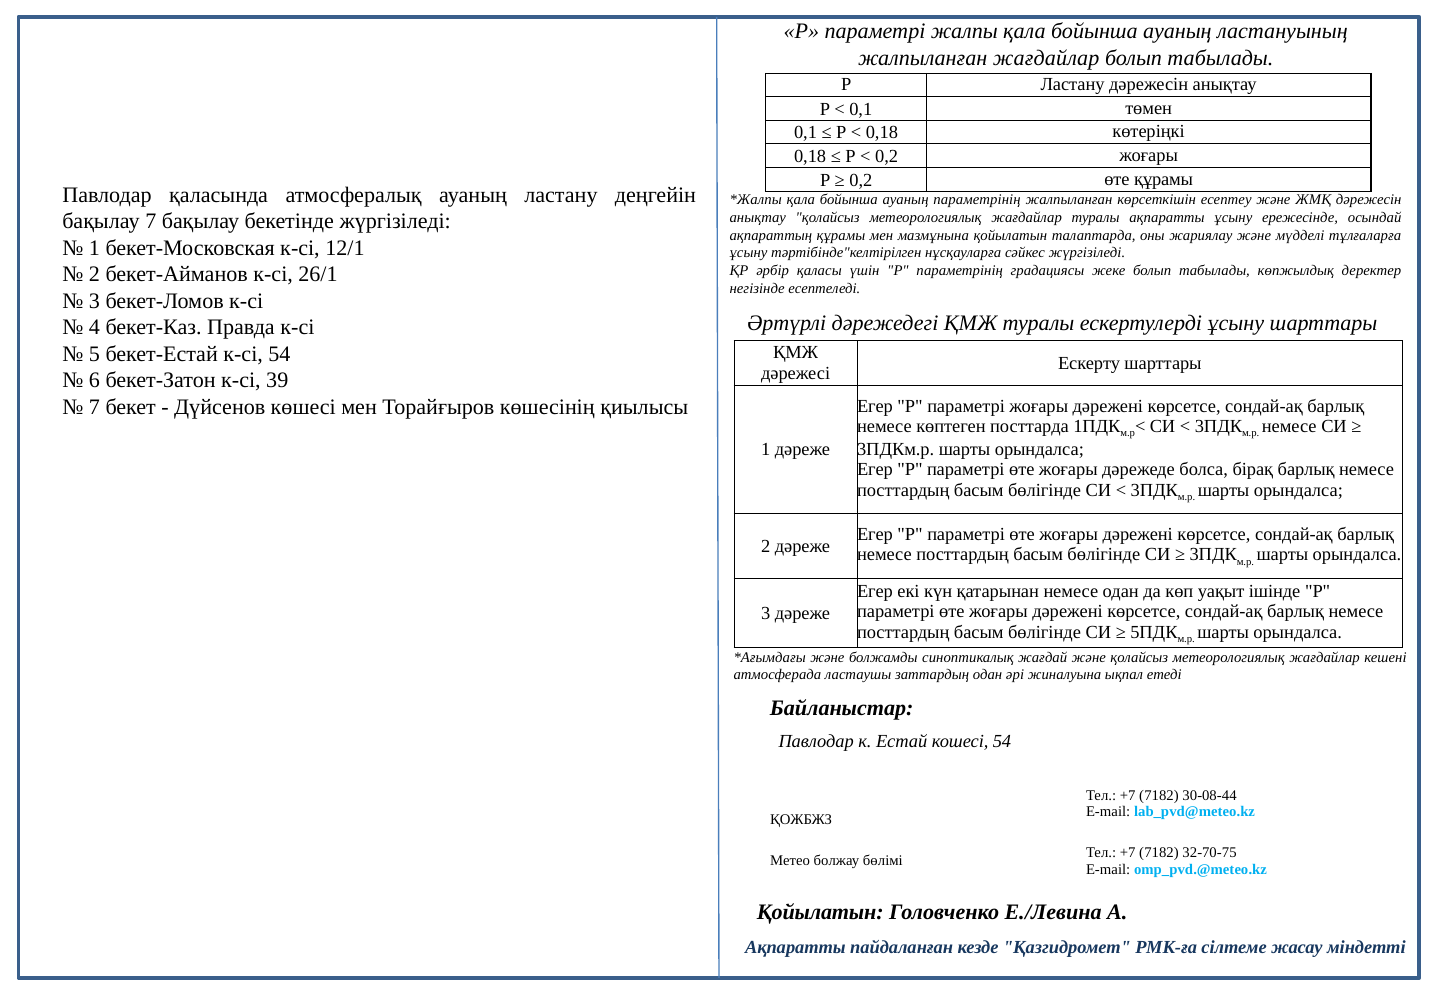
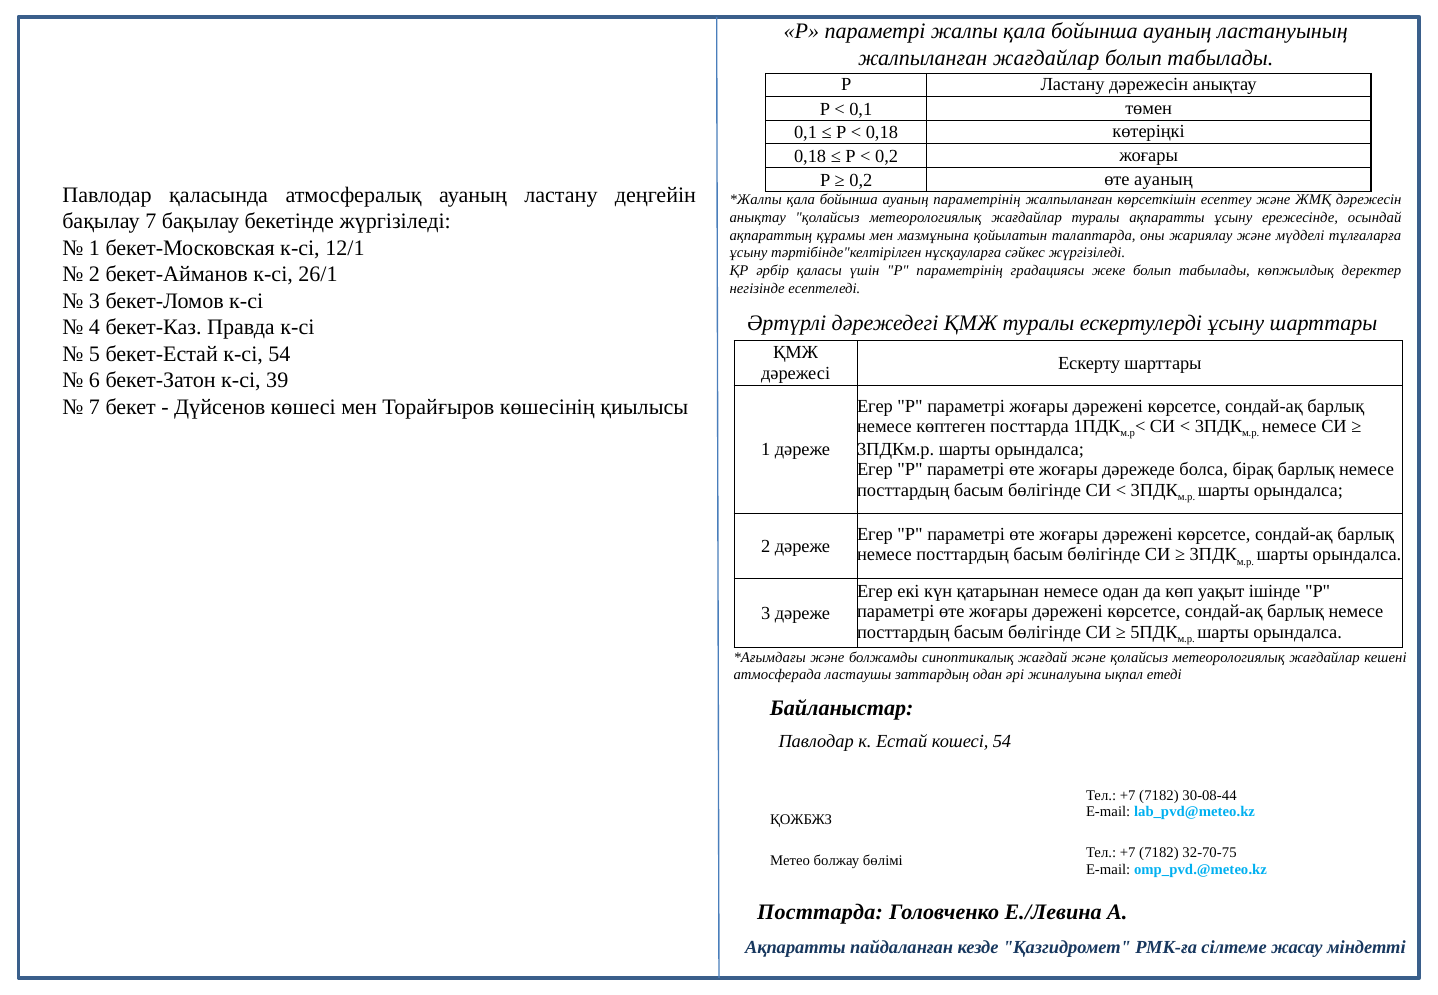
өте құрамы: құрамы -> ауаның
Қойылатын at (820, 913): Қойылатын -> Посттарда
